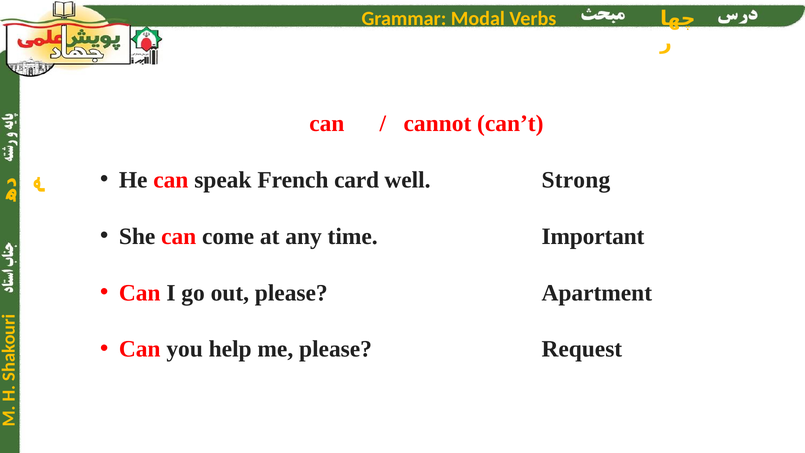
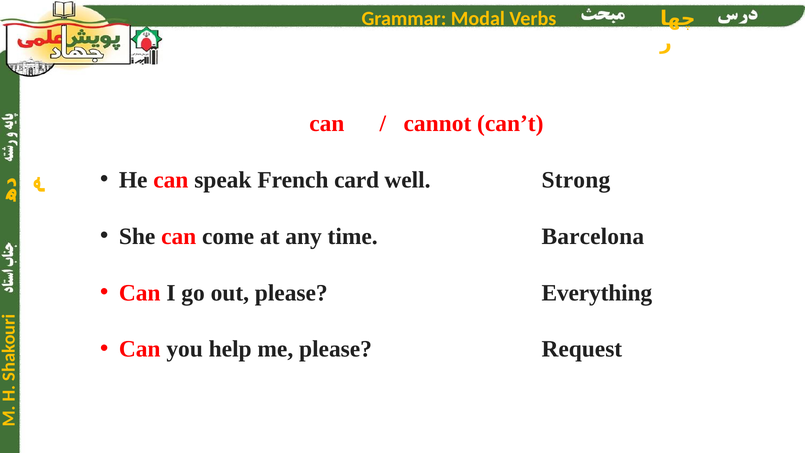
Important: Important -> Barcelona
Apartment: Apartment -> Everything
